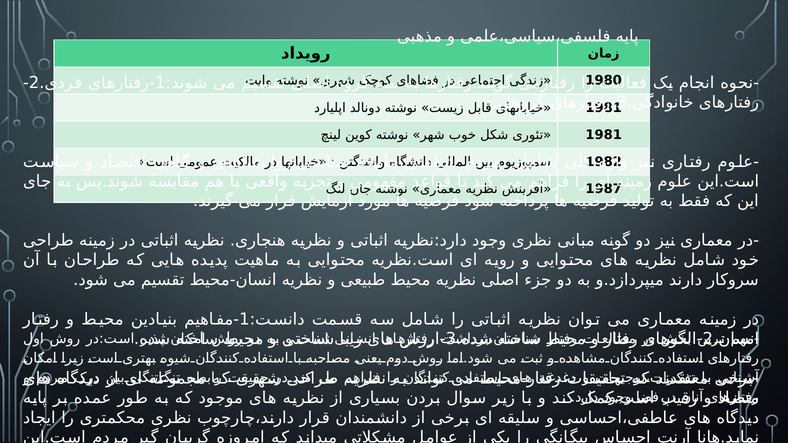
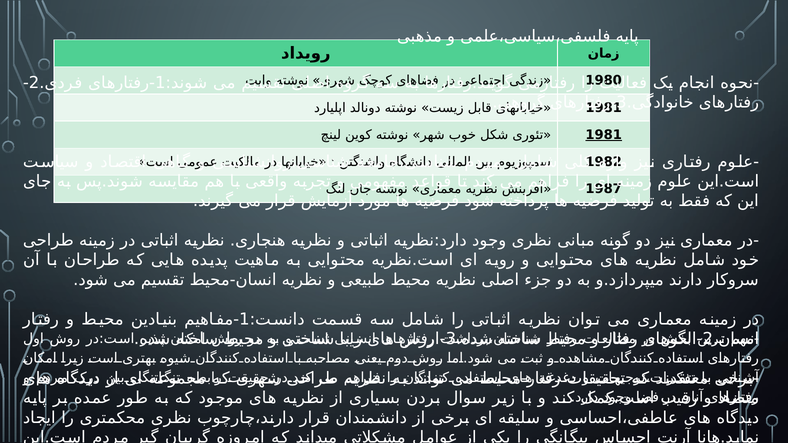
1981 at (604, 135) underline: none -> present
